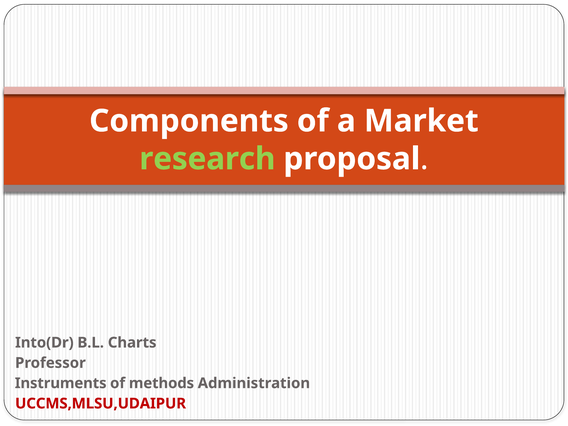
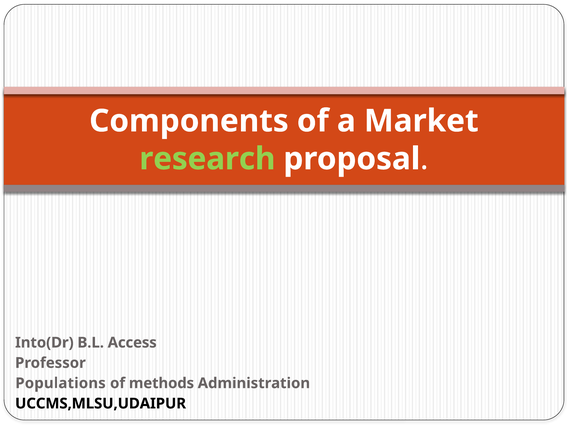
Charts: Charts -> Access
Instruments: Instruments -> Populations
UCCMS,MLSU,UDAIPUR colour: red -> black
